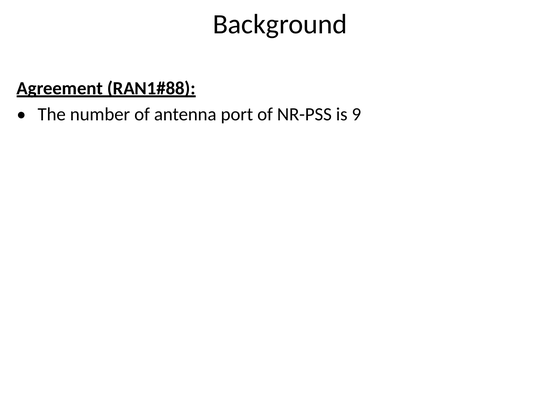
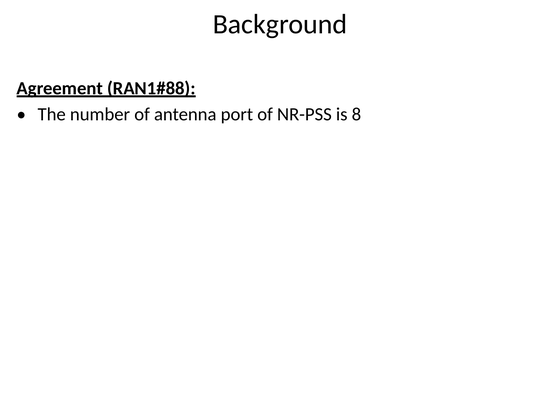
9: 9 -> 8
